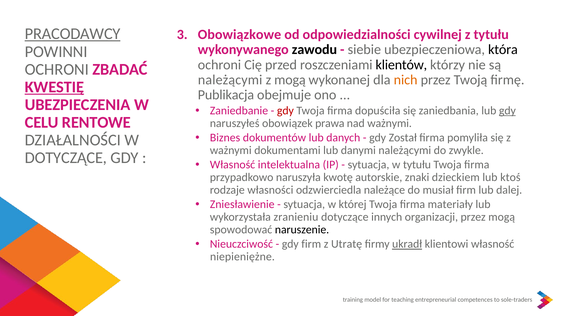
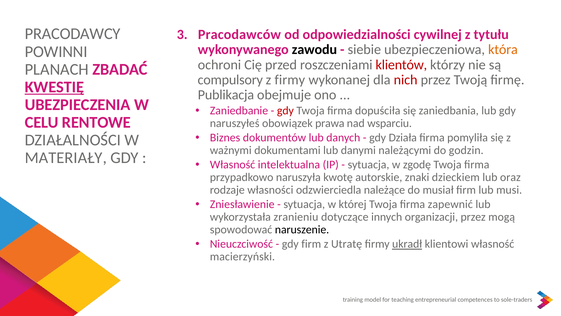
PRACODAWCY underline: present -> none
Obowiązkowe: Obowiązkowe -> Pracodawców
która colour: black -> orange
klientów colour: black -> red
OCHRONI at (57, 69): OCHRONI -> PLANACH
należącymi at (230, 80): należącymi -> compulsory
z mogą: mogą -> firmy
nich colour: orange -> red
gdy at (507, 111) underline: present -> none
nad ważnymi: ważnymi -> wsparciu
Został: Został -> Działa
zwykle: zwykle -> godzin
DOTYCZĄCE at (66, 158): DOTYCZĄCE -> MATERIAŁY
w tytułu: tytułu -> zgodę
ktoś: ktoś -> oraz
dalej: dalej -> musi
materiały: materiały -> zapewnić
niepieniężne: niepieniężne -> macierzyński
